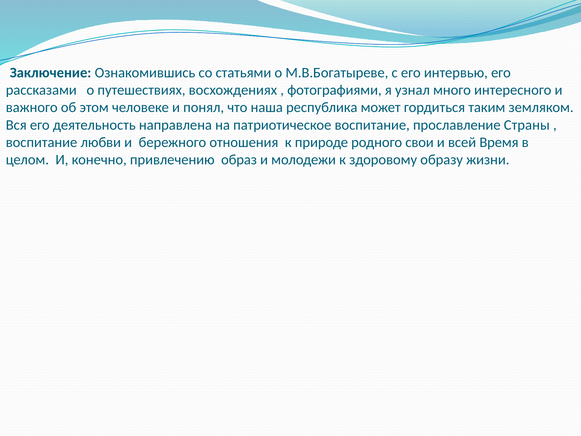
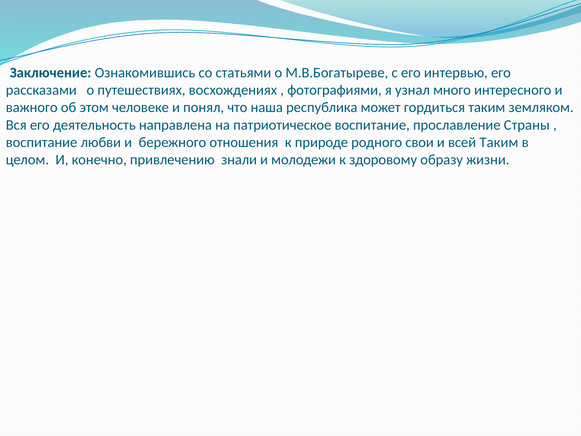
всей Время: Время -> Таким
образ: образ -> знали
